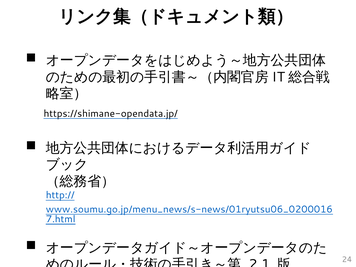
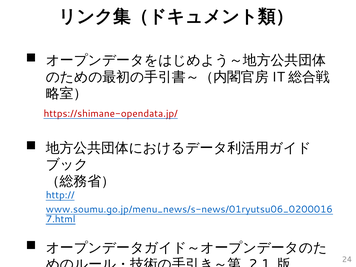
https://shimane-opendata.jp/ colour: black -> red
